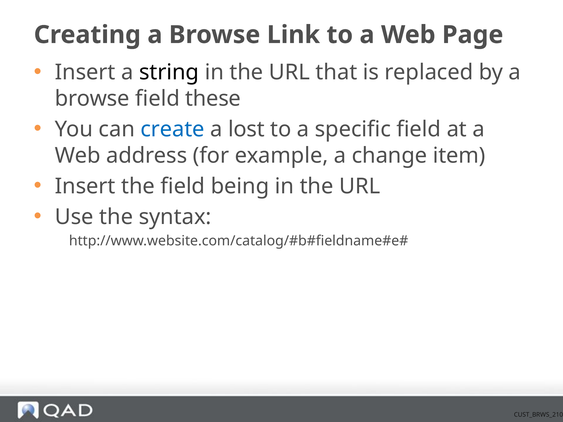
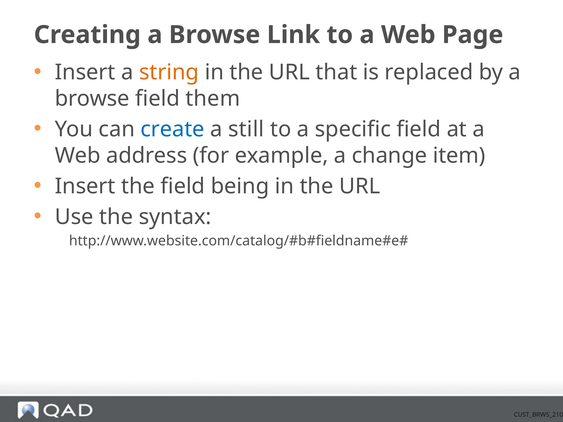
string colour: black -> orange
these: these -> them
lost: lost -> still
